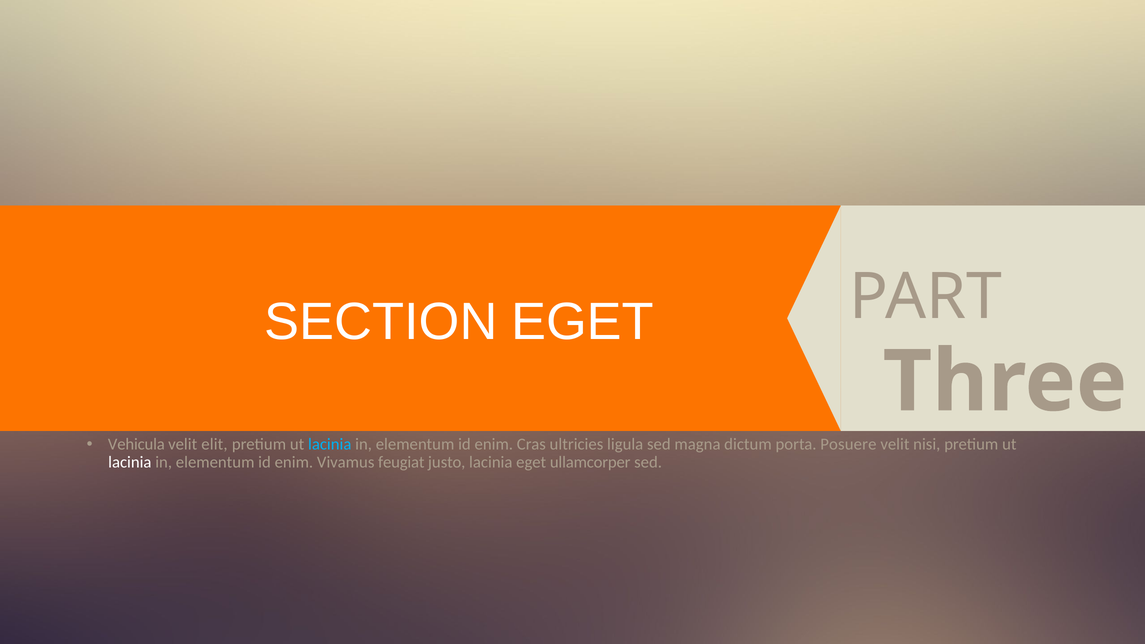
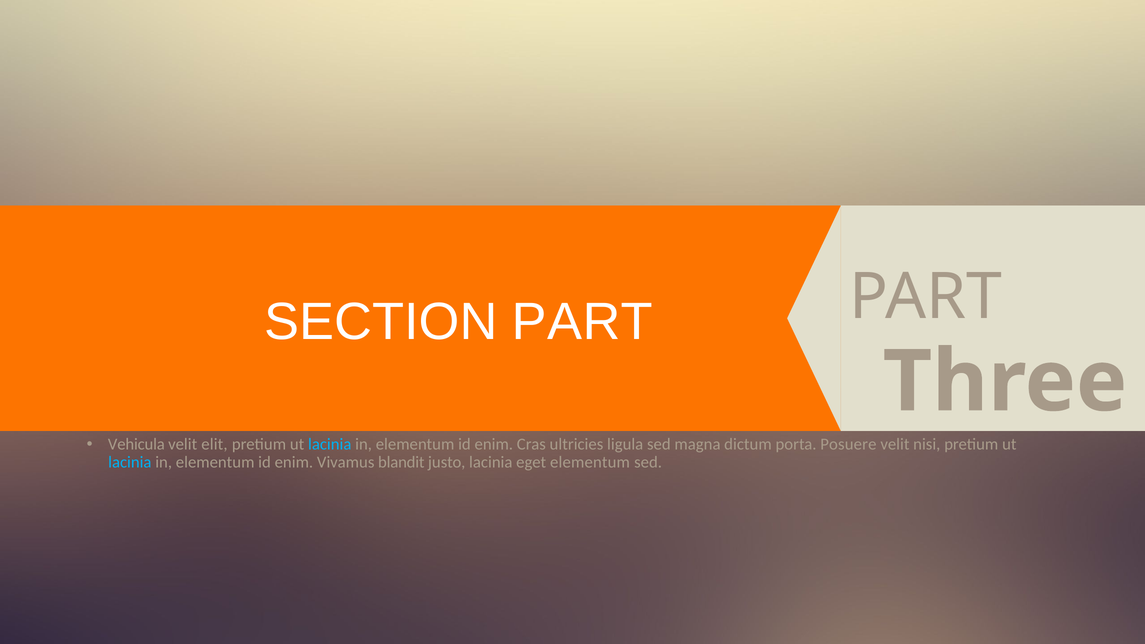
SECTION EGET: EGET -> PART
lacinia at (130, 462) colour: white -> light blue
feugiat: feugiat -> blandit
eget ullamcorper: ullamcorper -> elementum
